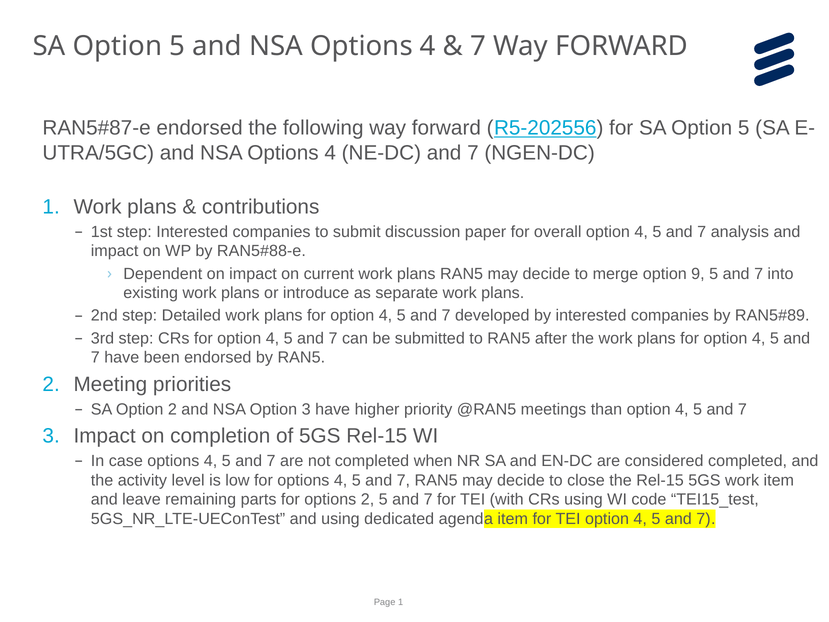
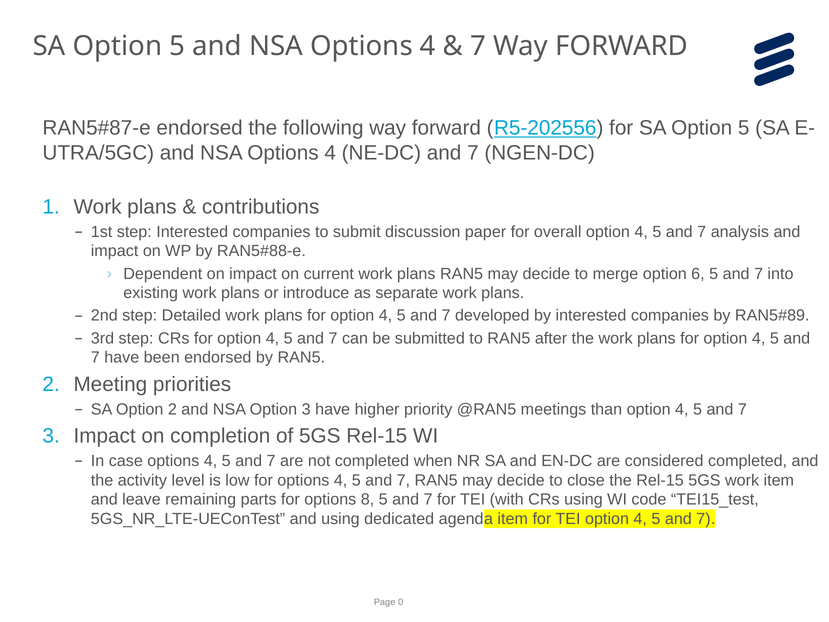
9: 9 -> 6
options 2: 2 -> 8
1 at (401, 602): 1 -> 0
